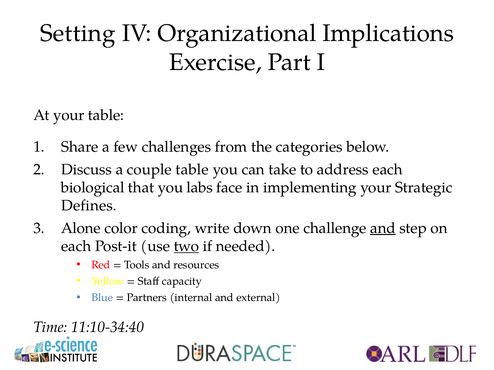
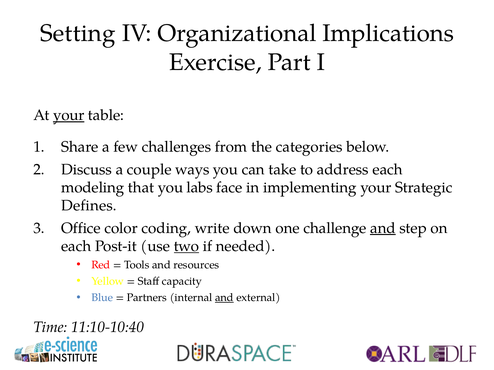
your at (69, 116) underline: none -> present
couple table: table -> ways
biological: biological -> modeling
Alone: Alone -> Office
and at (224, 298) underline: none -> present
11:10-34:40: 11:10-34:40 -> 11:10-10:40
